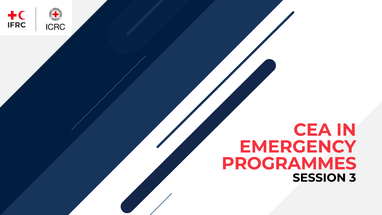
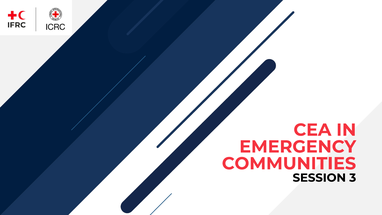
PROGRAMMES: PROGRAMMES -> COMMUNITIES
